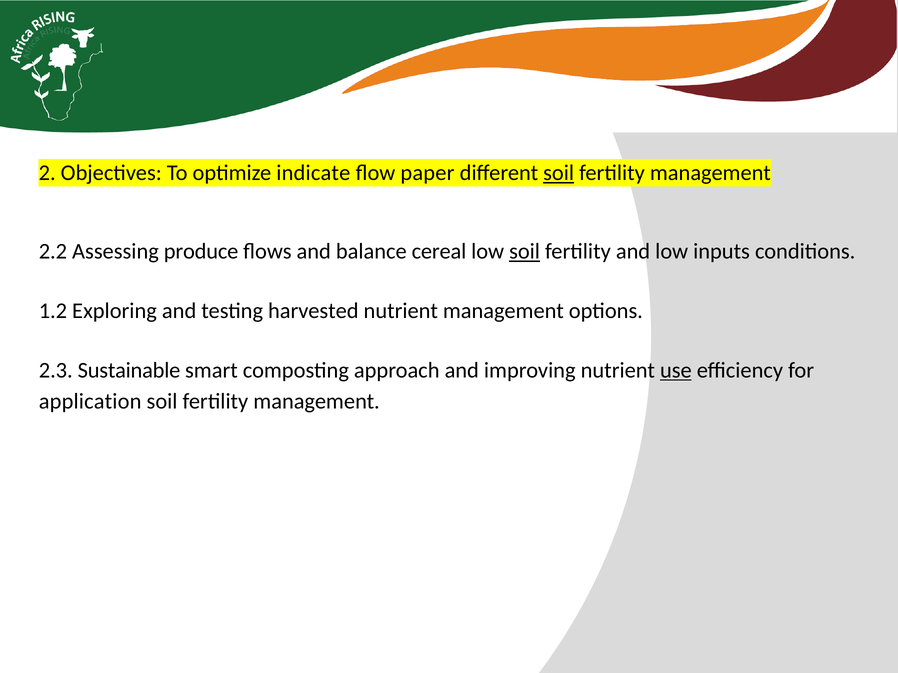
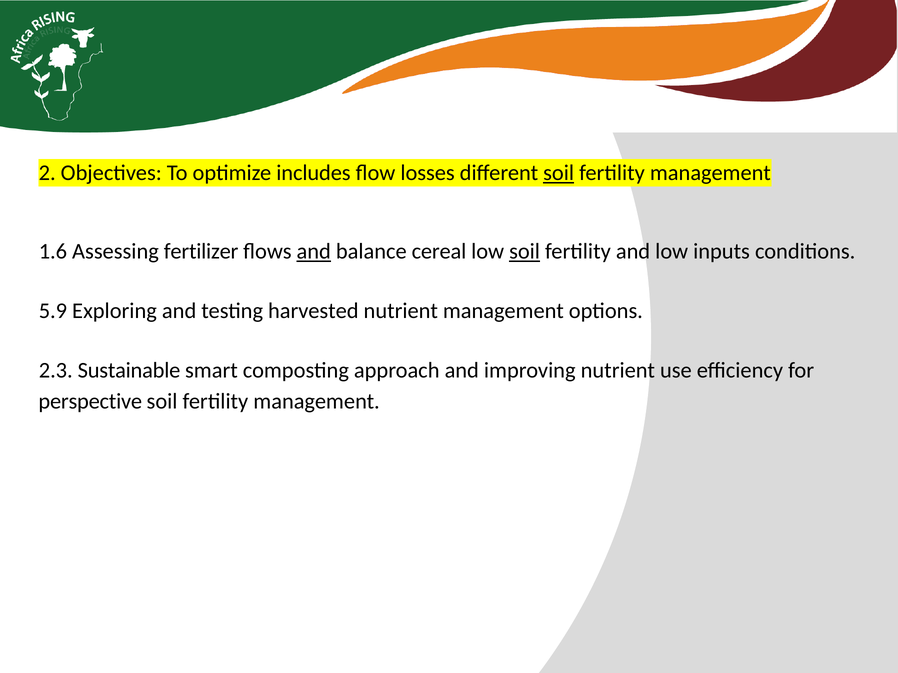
indicate: indicate -> includes
paper: paper -> losses
2.2: 2.2 -> 1.6
produce: produce -> fertilizer
and at (314, 252) underline: none -> present
1.2: 1.2 -> 5.9
use underline: present -> none
application: application -> perspective
